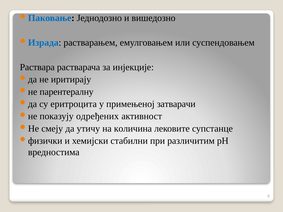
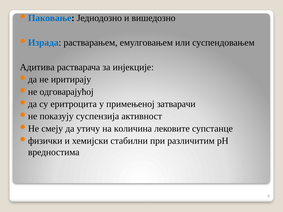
Раствара: Раствара -> Адитива
парентералну: парентералну -> одговарајућој
одређених: одређених -> суспензија
